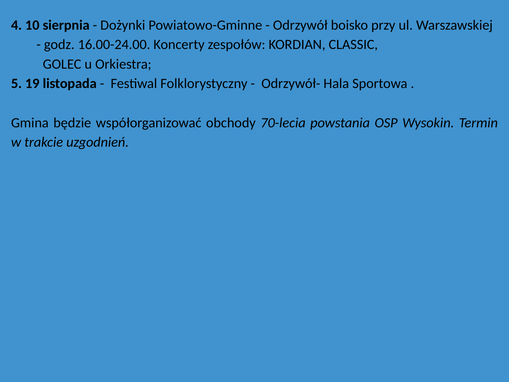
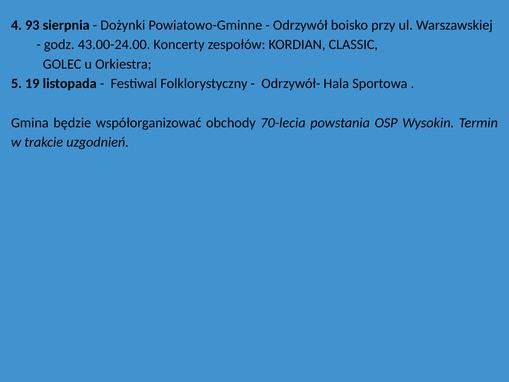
10: 10 -> 93
16.00-24.00: 16.00-24.00 -> 43.00-24.00
